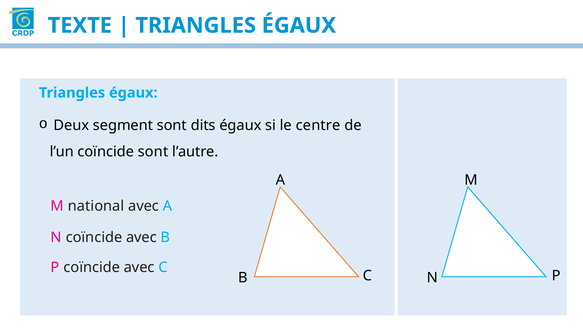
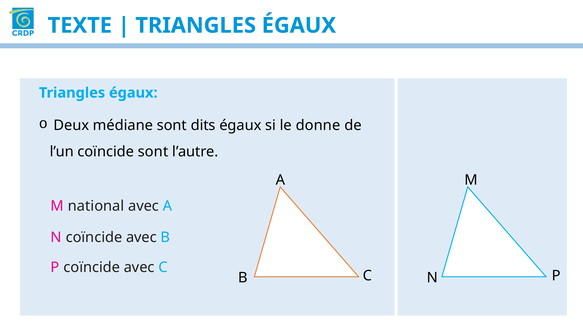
segment: segment -> médiane
centre: centre -> donne
